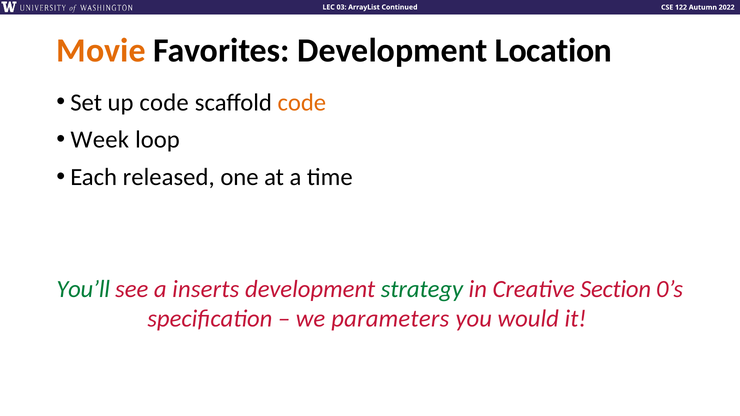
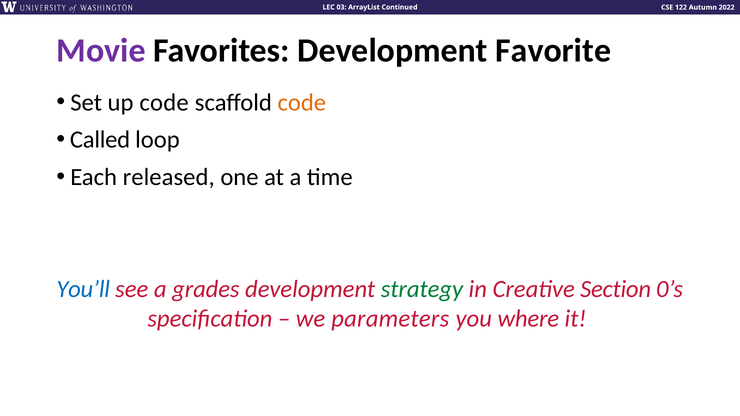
Movie colour: orange -> purple
Location: Location -> Favorite
Week: Week -> Called
You’ll colour: green -> blue
inserts: inserts -> grades
would: would -> where
